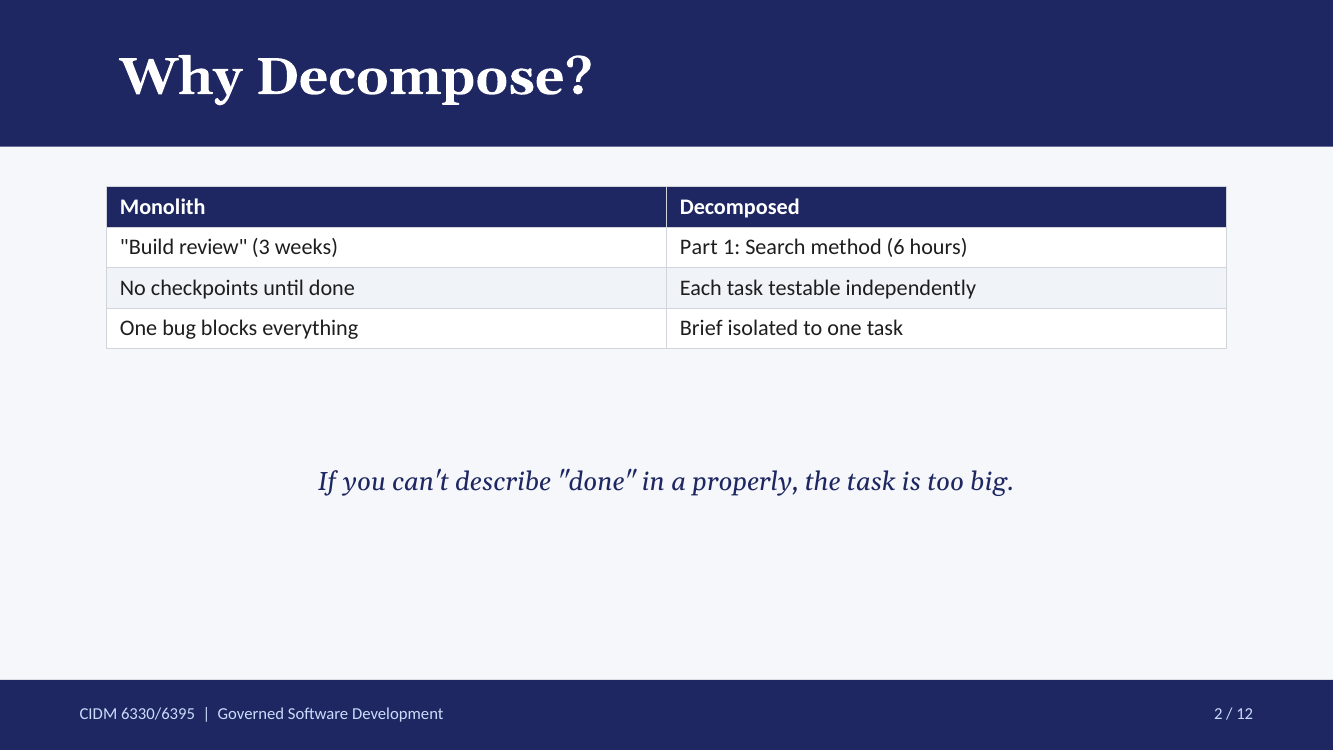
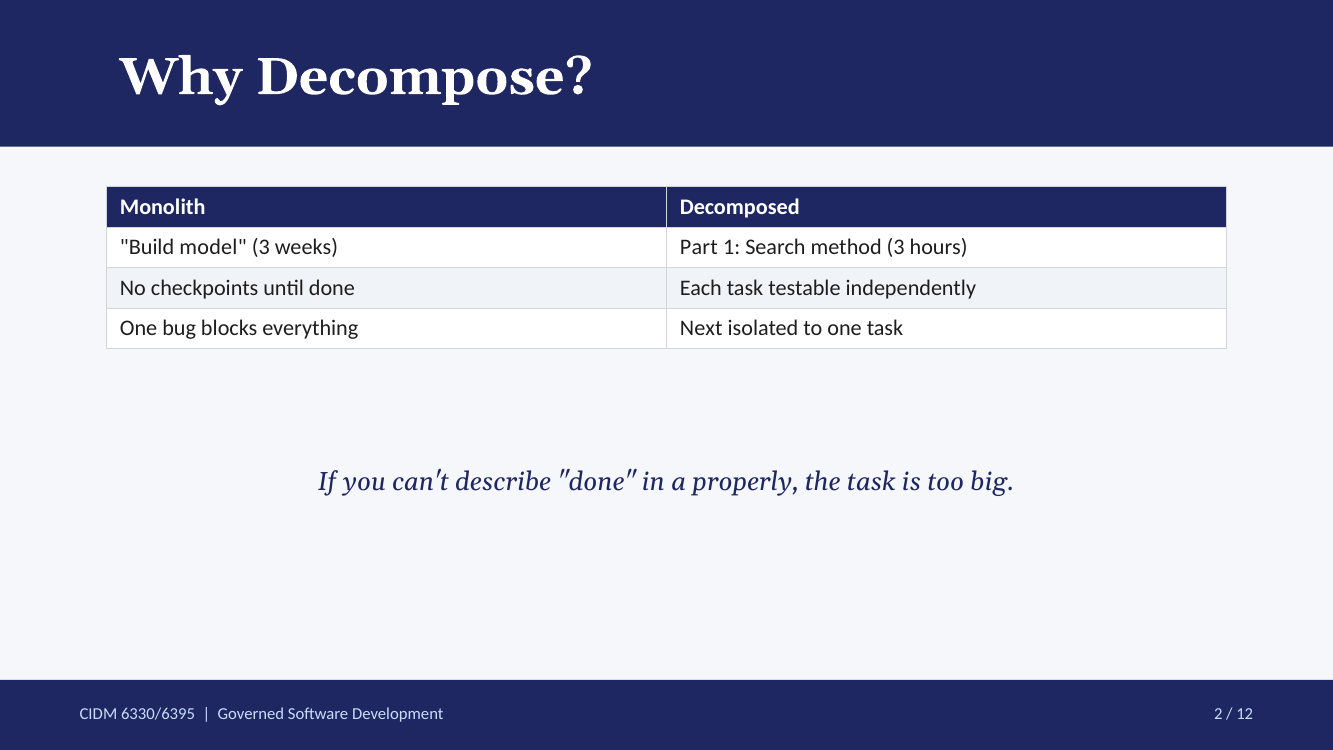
review: review -> model
method 6: 6 -> 3
Brief: Brief -> Next
